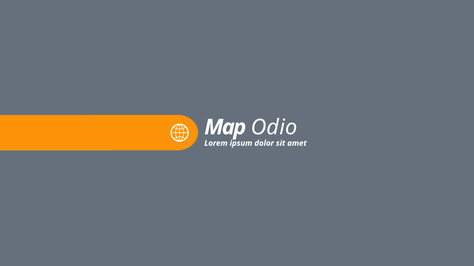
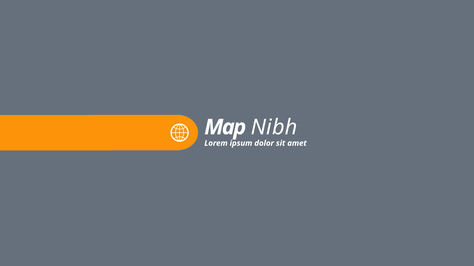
Odio: Odio -> Nibh
